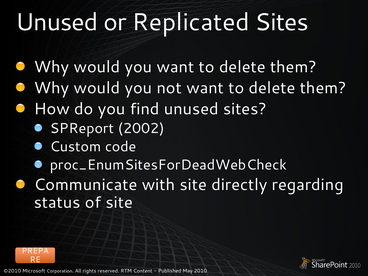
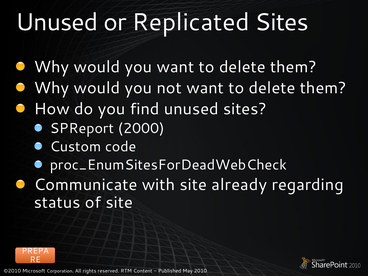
2002: 2002 -> 2000
directly: directly -> already
